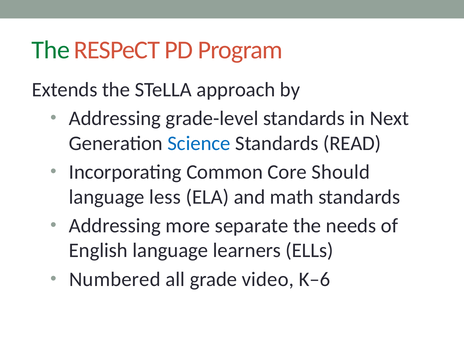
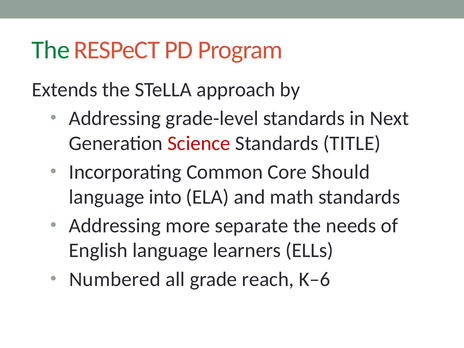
Science colour: blue -> red
READ: READ -> TITLE
less: less -> into
video: video -> reach
